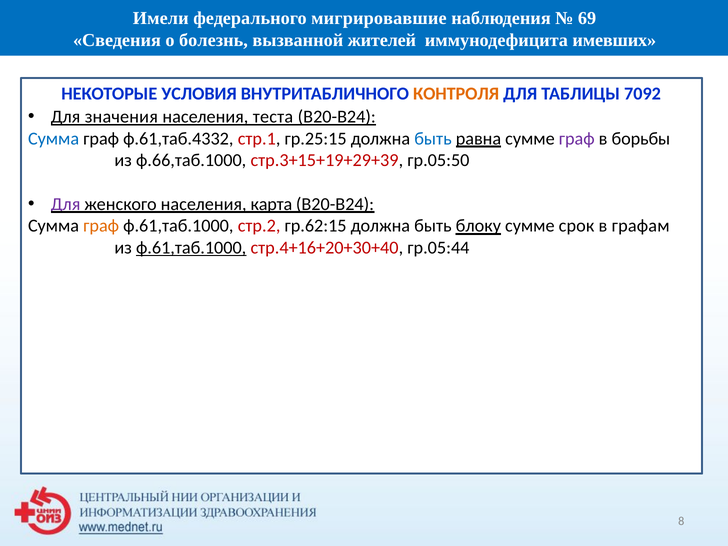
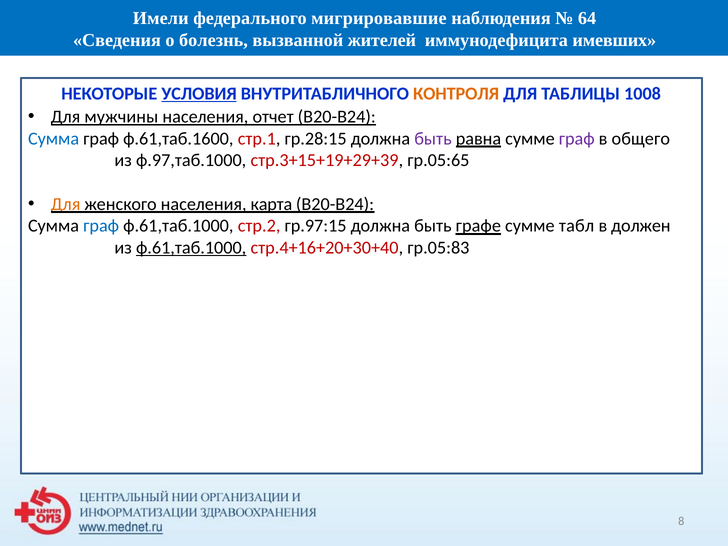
69: 69 -> 64
УСЛОВИЯ underline: none -> present
7092: 7092 -> 1008
значения: значения -> мужчины
теста: теста -> отчет
ф.61,таб.4332: ф.61,таб.4332 -> ф.61,таб.1600
гр.25:15: гр.25:15 -> гр.28:15
быть at (433, 139) colour: blue -> purple
борьбы: борьбы -> общего
ф.66,таб.1000: ф.66,таб.1000 -> ф.97,таб.1000
гр.05:50: гр.05:50 -> гр.05:65
Для at (66, 204) colour: purple -> orange
граф at (101, 226) colour: orange -> blue
гр.62:15: гр.62:15 -> гр.97:15
блоку: блоку -> графе
срок: срок -> табл
графам: графам -> должен
гр.05:44: гр.05:44 -> гр.05:83
